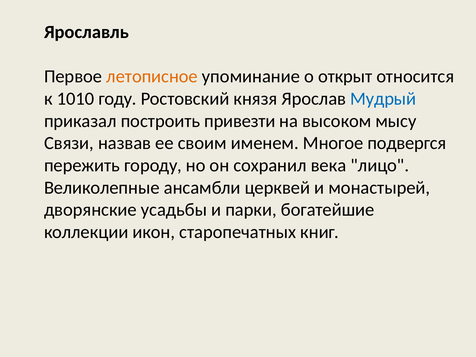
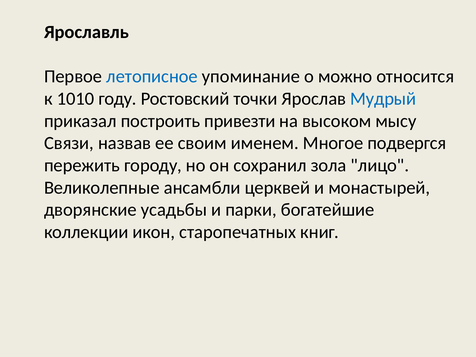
летописное colour: orange -> blue
открыт: открыт -> можно
князя: князя -> точки
века: века -> зола
